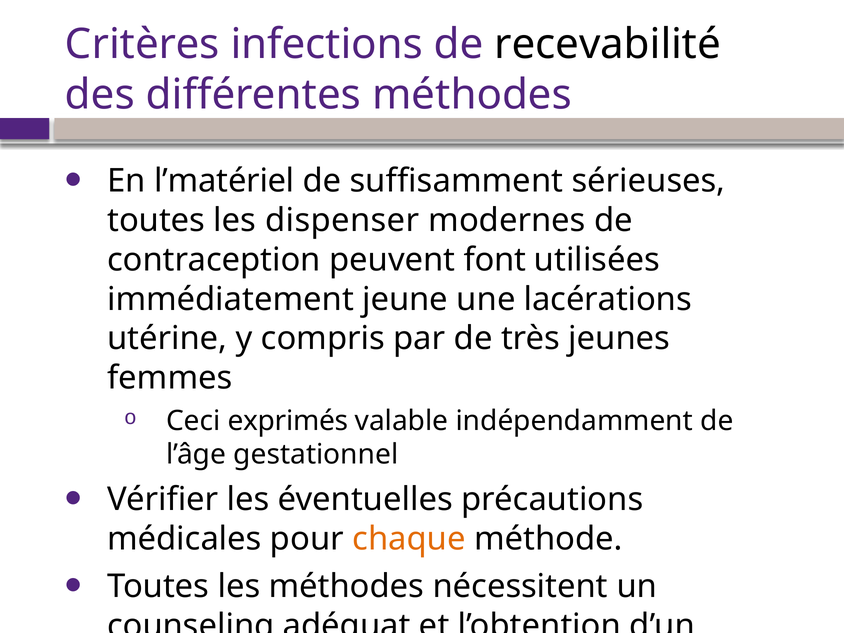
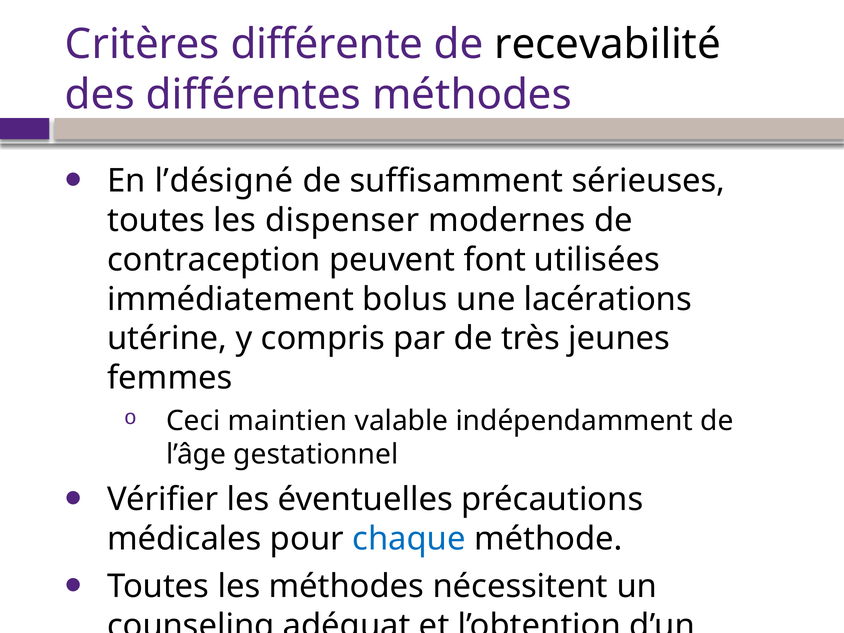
infections: infections -> différente
l’matériel: l’matériel -> l’désigné
jeune: jeune -> bolus
exprimés: exprimés -> maintien
chaque colour: orange -> blue
